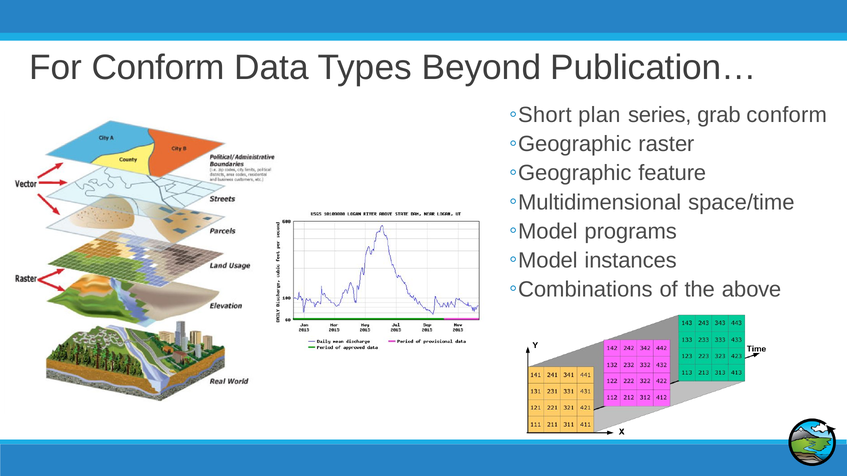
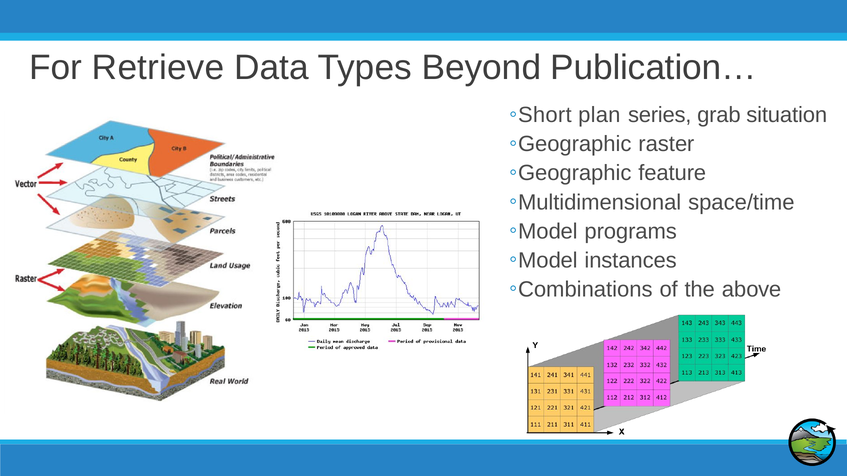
For Conform: Conform -> Retrieve
grab conform: conform -> situation
